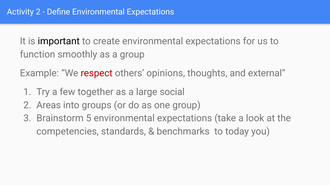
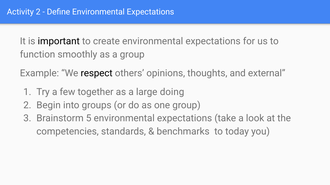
respect colour: red -> black
social: social -> doing
Areas: Areas -> Begin
